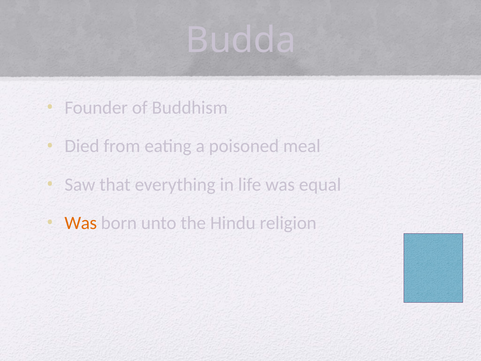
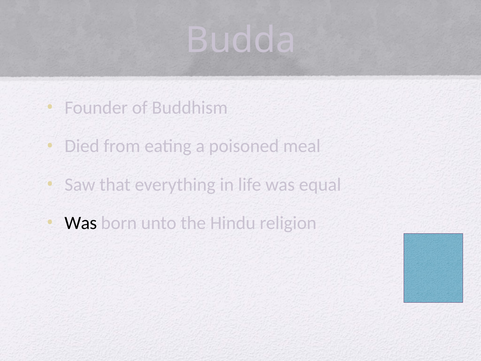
Was at (81, 223) colour: orange -> black
